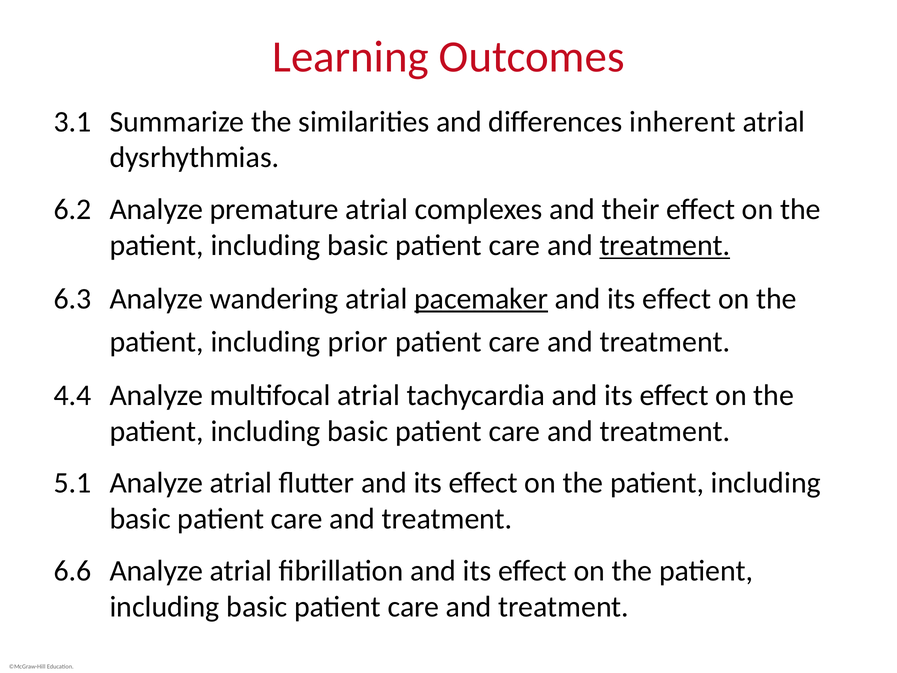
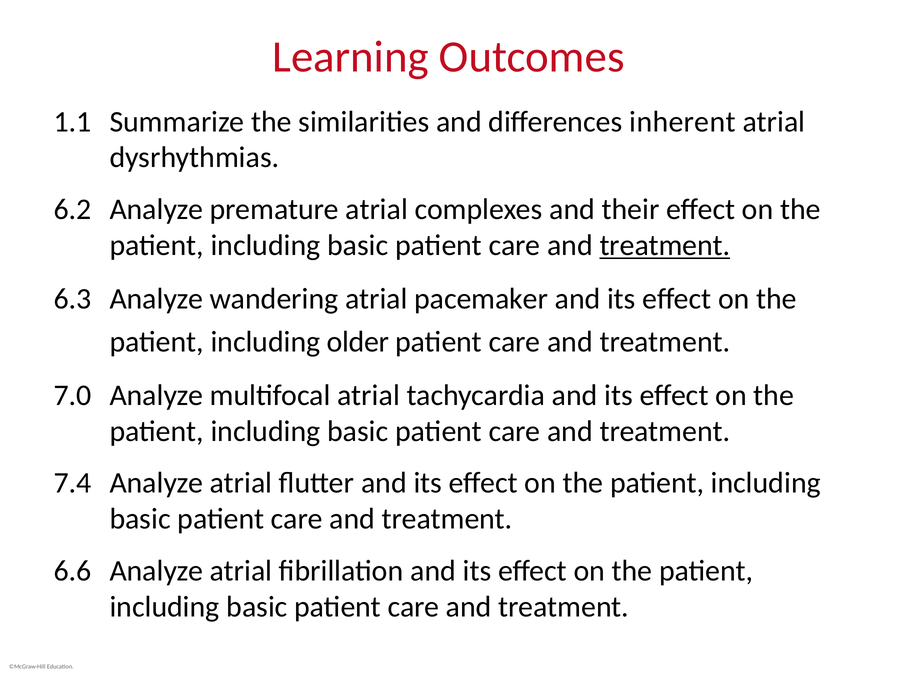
3.1: 3.1 -> 1.1
pacemaker underline: present -> none
prior: prior -> older
4.4: 4.4 -> 7.0
5.1: 5.1 -> 7.4
